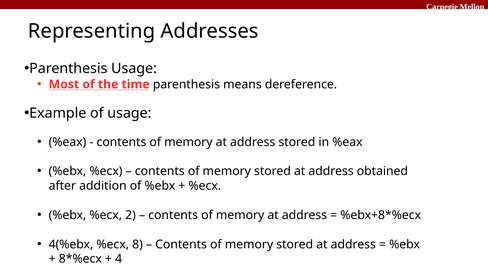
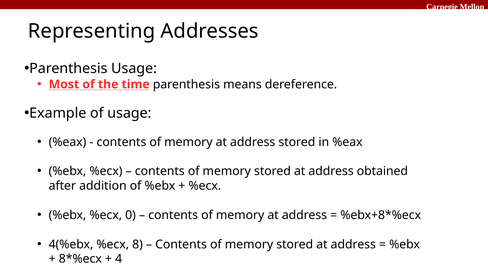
2: 2 -> 0
